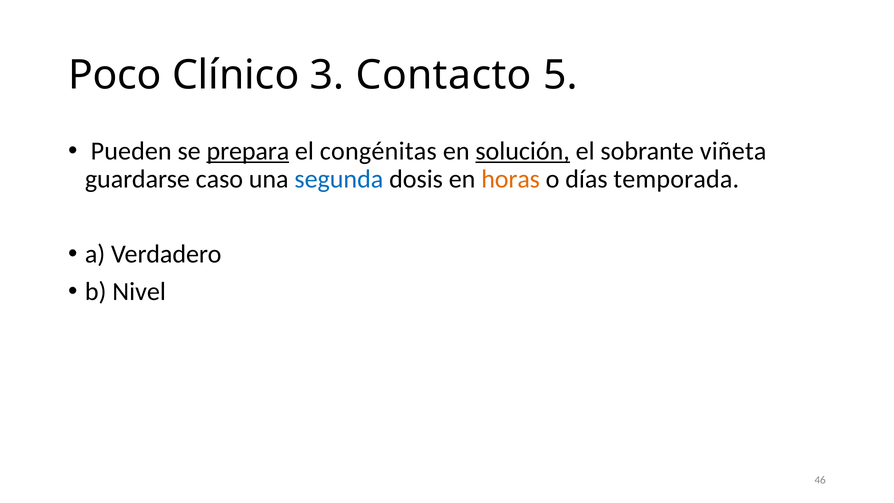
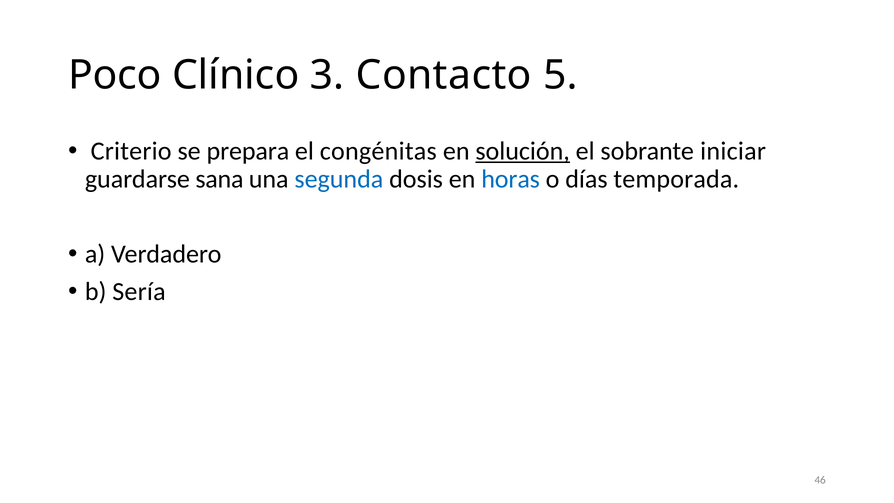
Pueden: Pueden -> Criterio
prepara underline: present -> none
viñeta: viñeta -> iniciar
caso: caso -> sana
horas colour: orange -> blue
Nivel: Nivel -> Sería
